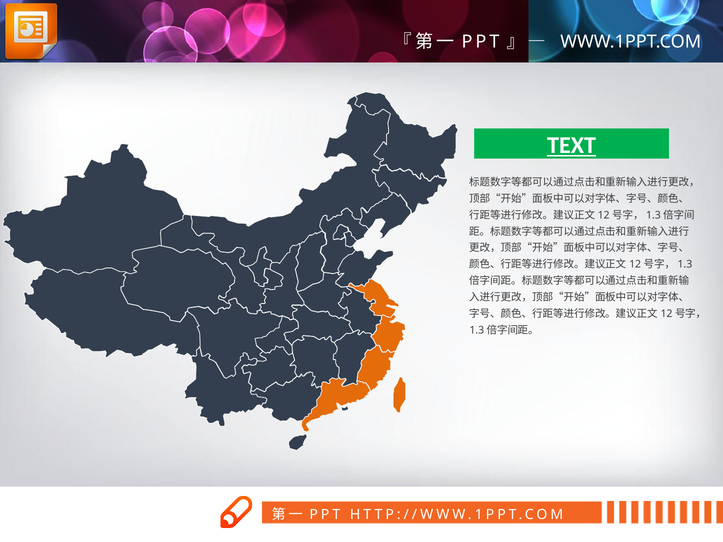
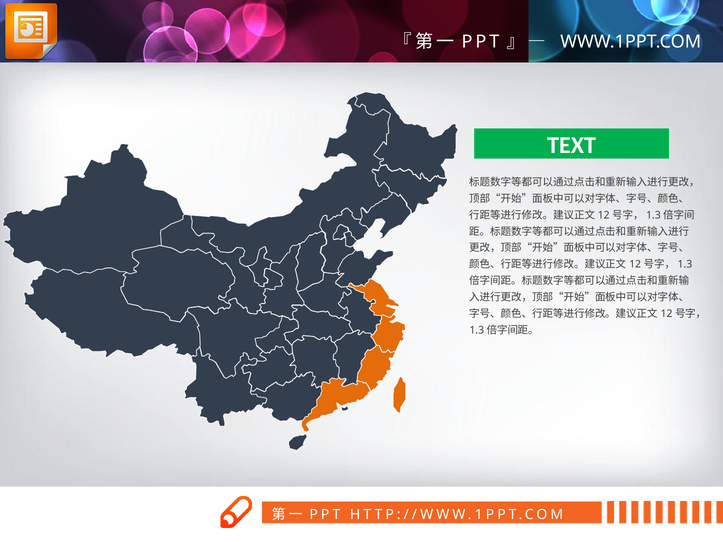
TEXT underline: present -> none
